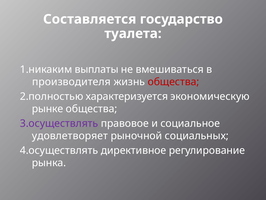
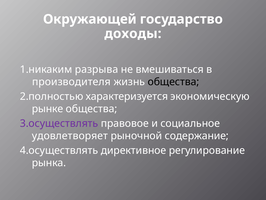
Составляется: Составляется -> Окружающей
туалета: туалета -> доходы
выплаты: выплаты -> разрыва
общества at (173, 82) colour: red -> black
социальных: социальных -> содержание
